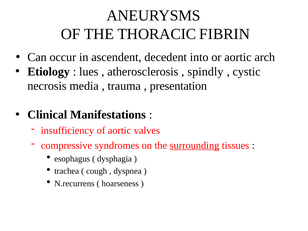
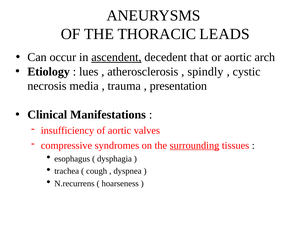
FIBRIN: FIBRIN -> LEADS
ascendent underline: none -> present
into: into -> that
